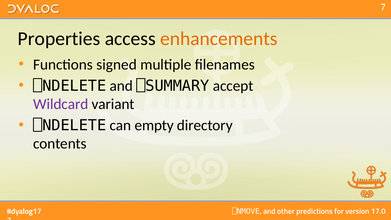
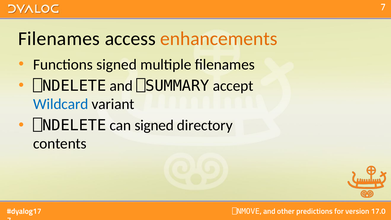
Properties at (59, 39): Properties -> Filenames
Wildcard colour: purple -> blue
can empty: empty -> signed
